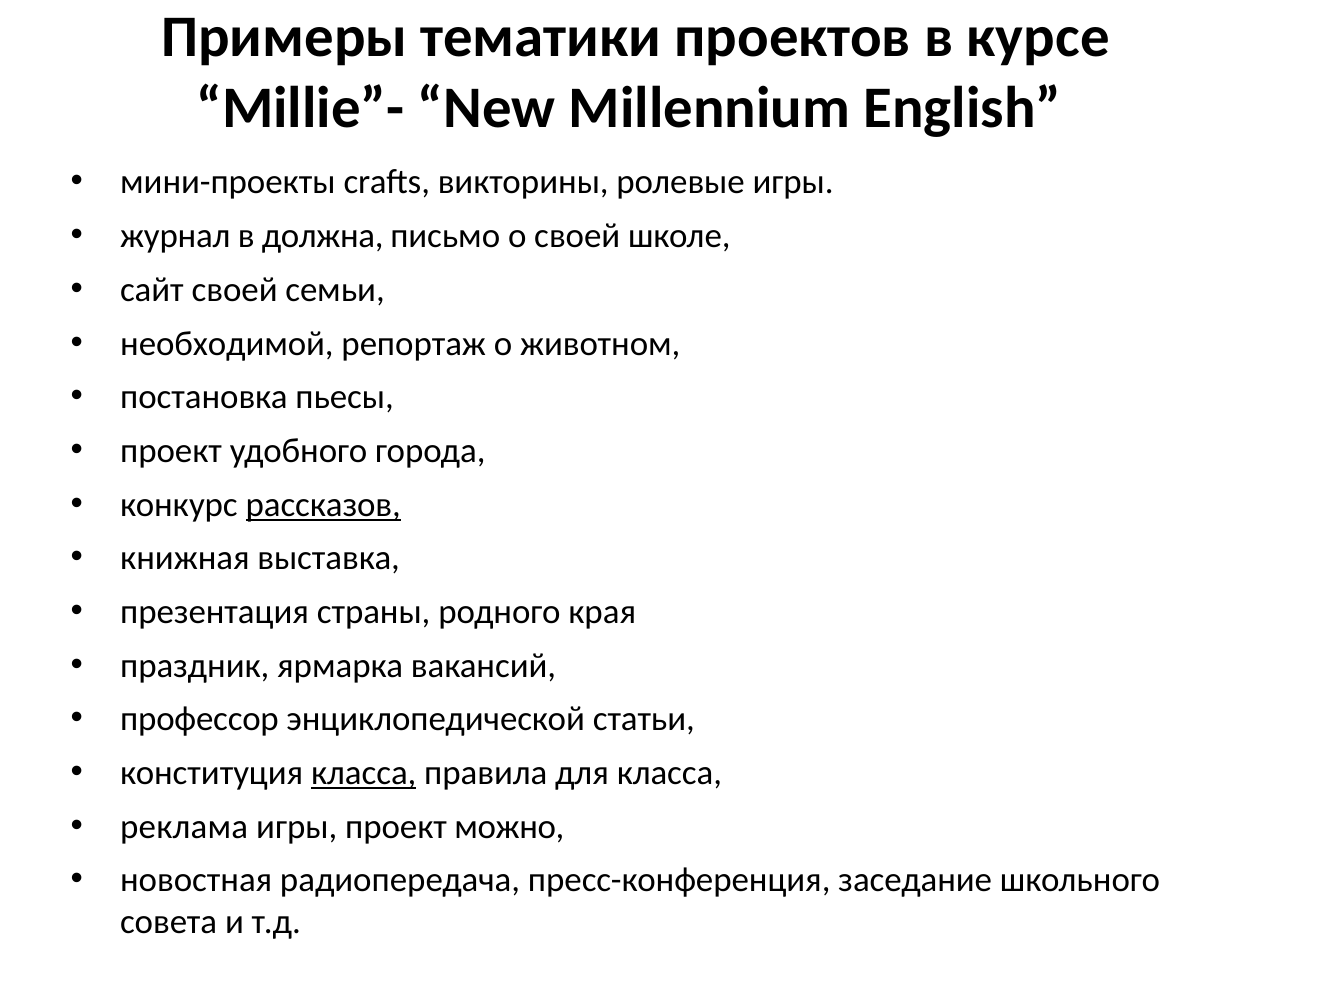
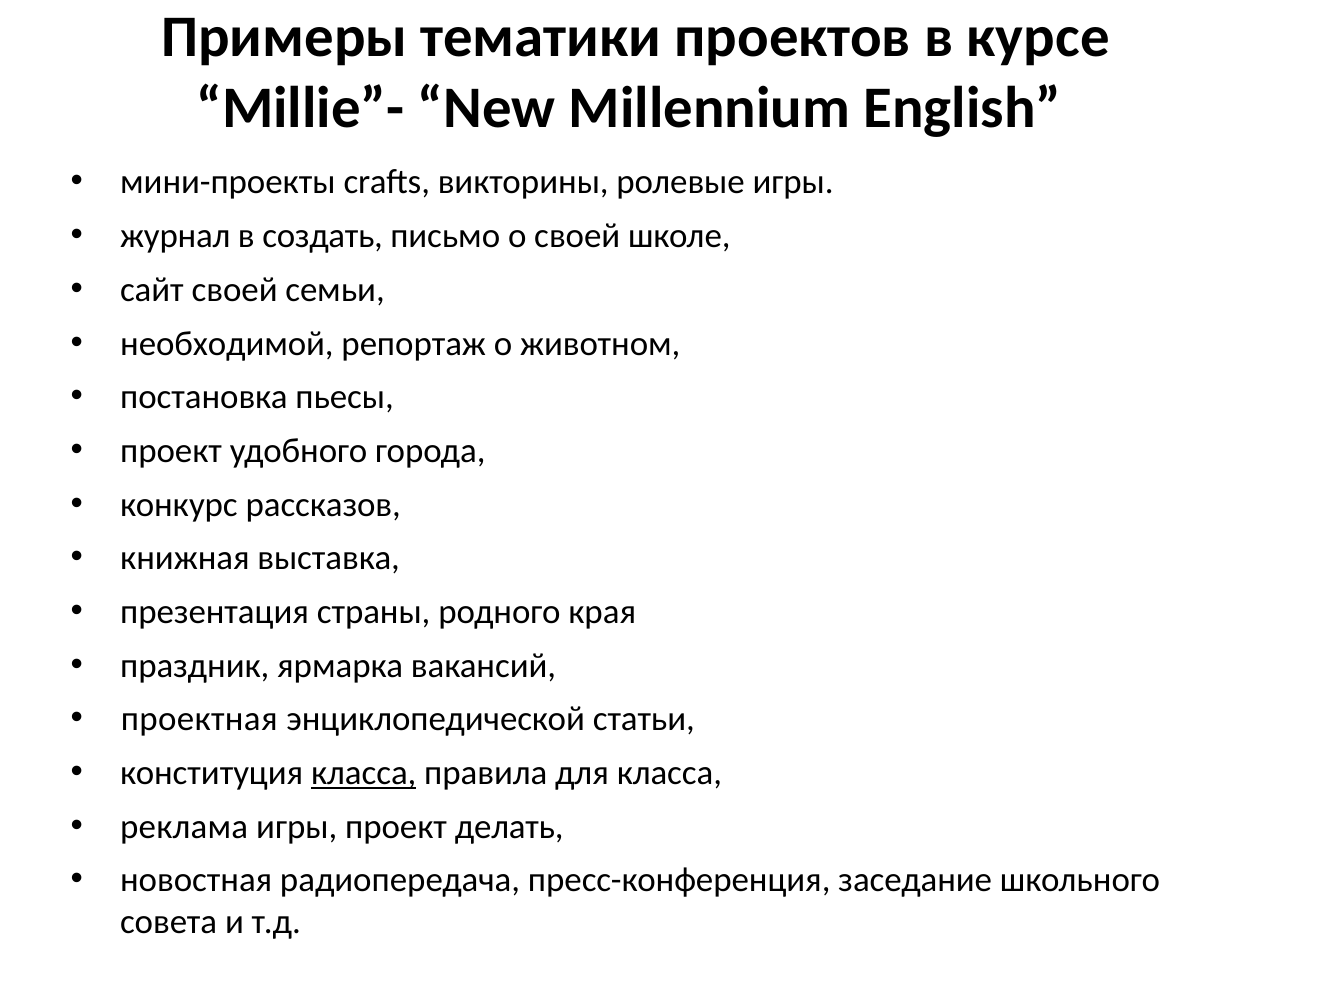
должна: должна -> создать
рассказов underline: present -> none
профессор: профессор -> проектная
можно: можно -> делать
